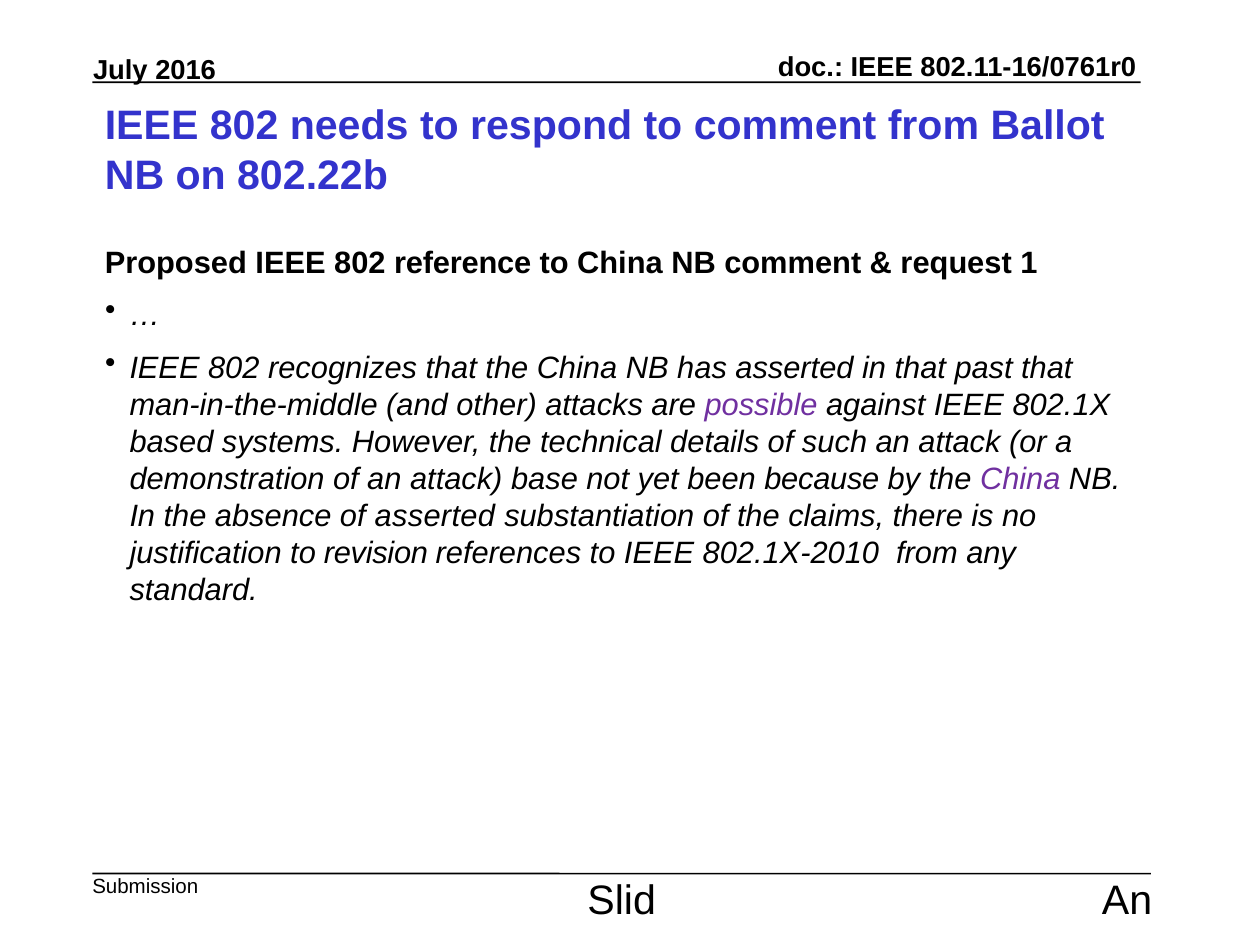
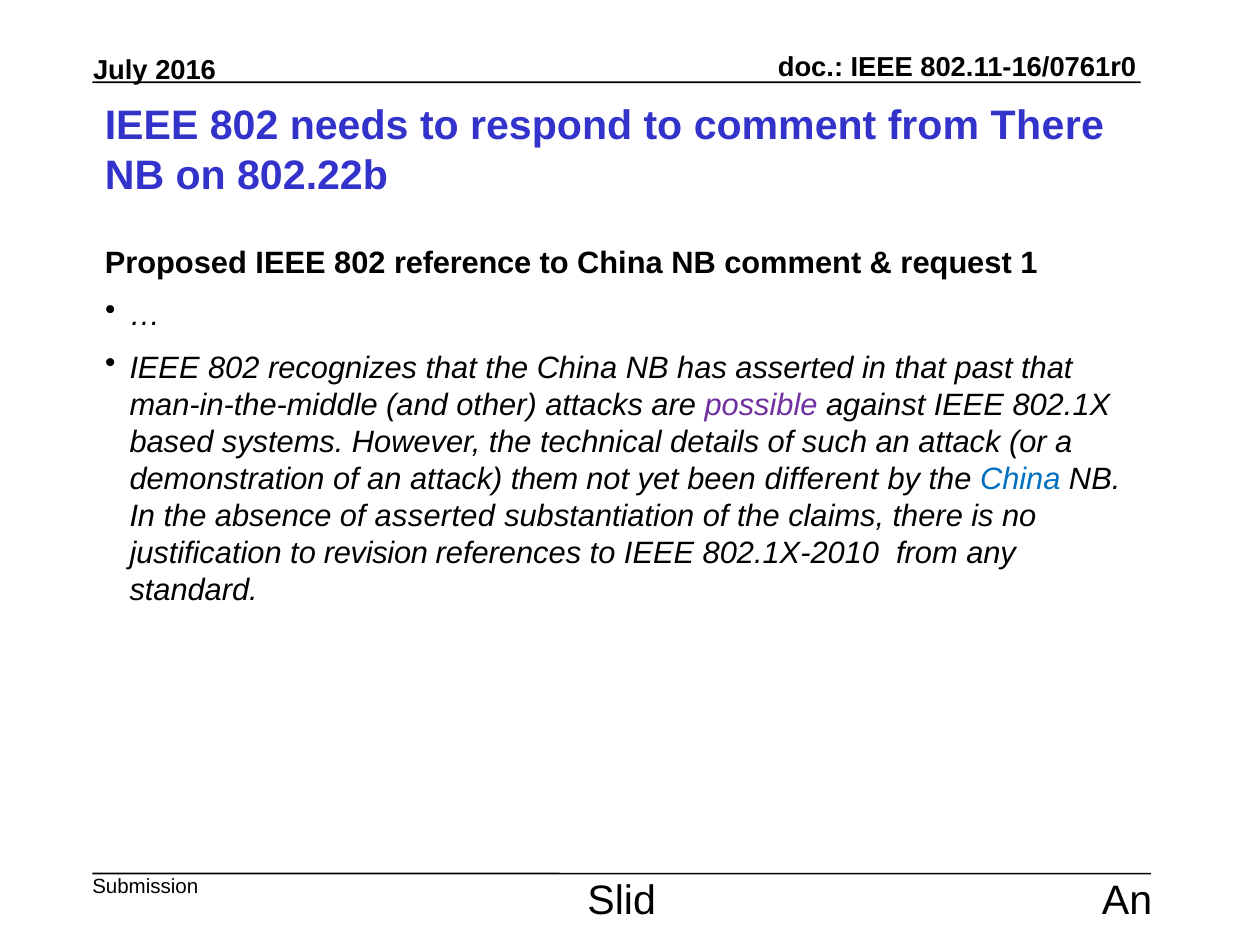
from Ballot: Ballot -> There
base: base -> them
because: because -> different
China at (1020, 479) colour: purple -> blue
